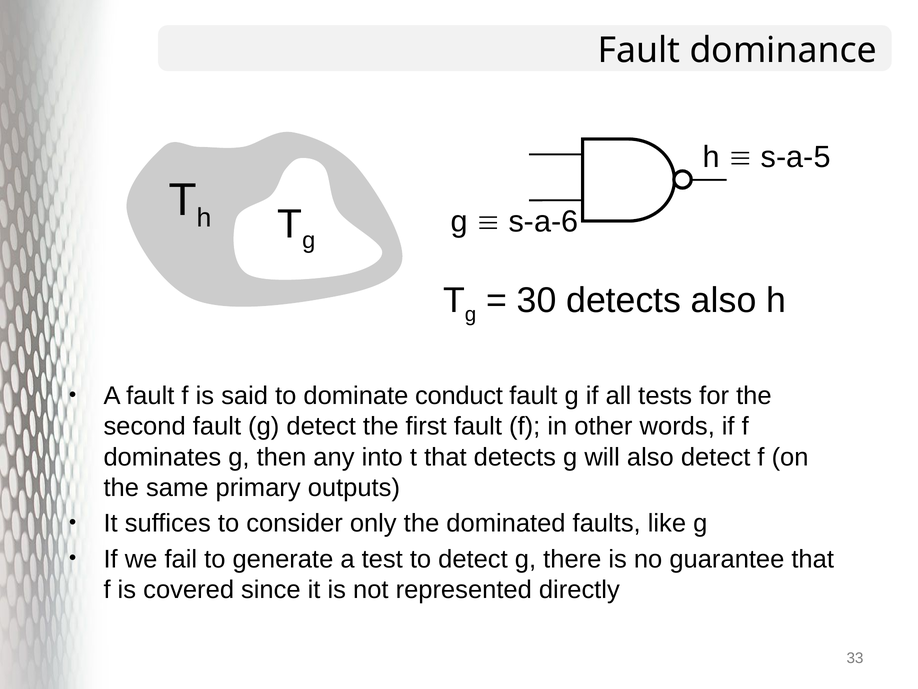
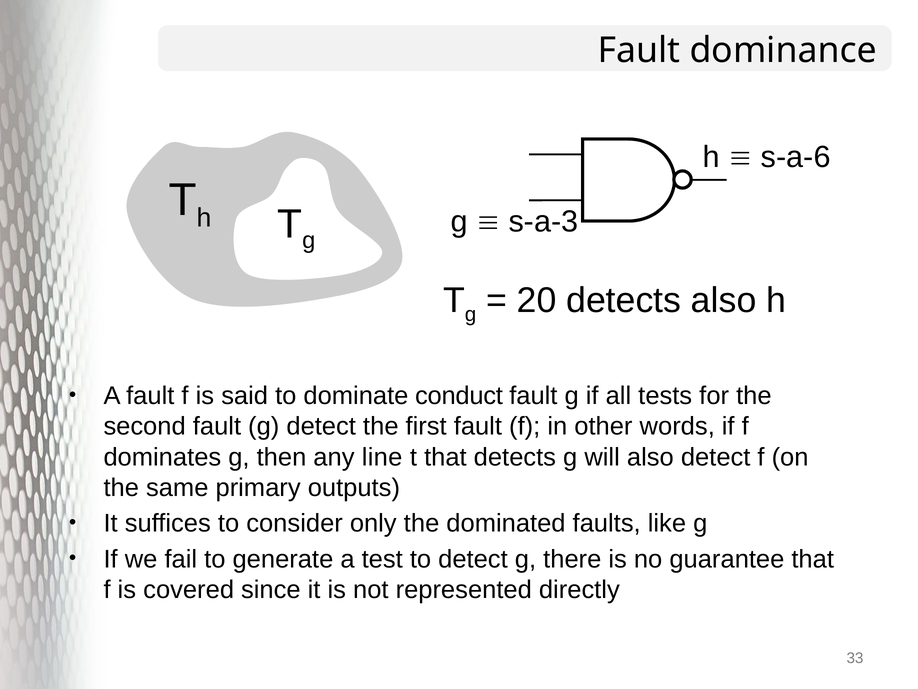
s-a-5: s-a-5 -> s-a-6
s-a-6: s-a-6 -> s-a-3
30: 30 -> 20
into: into -> line
